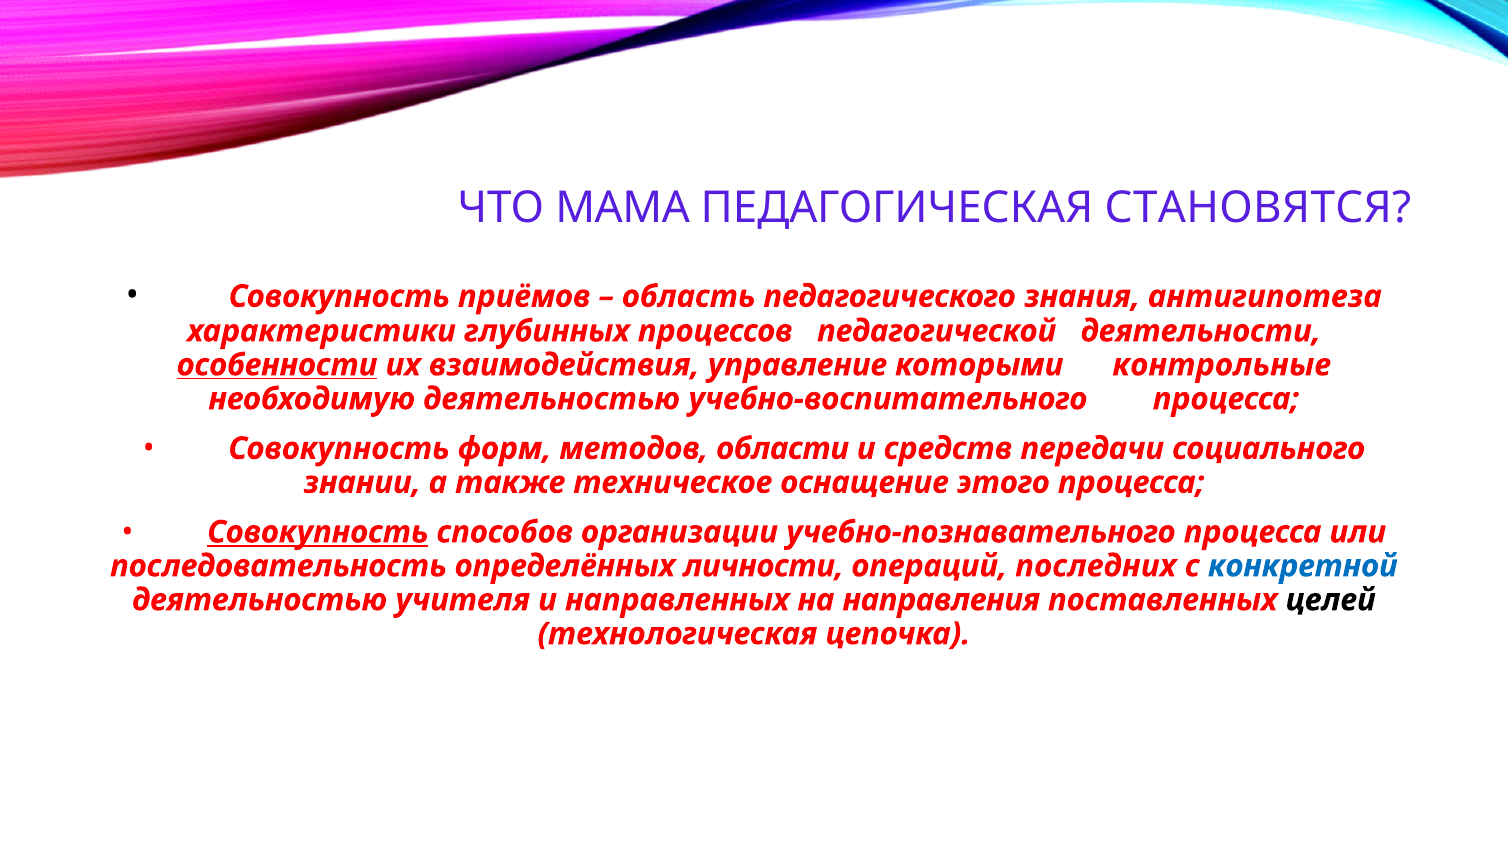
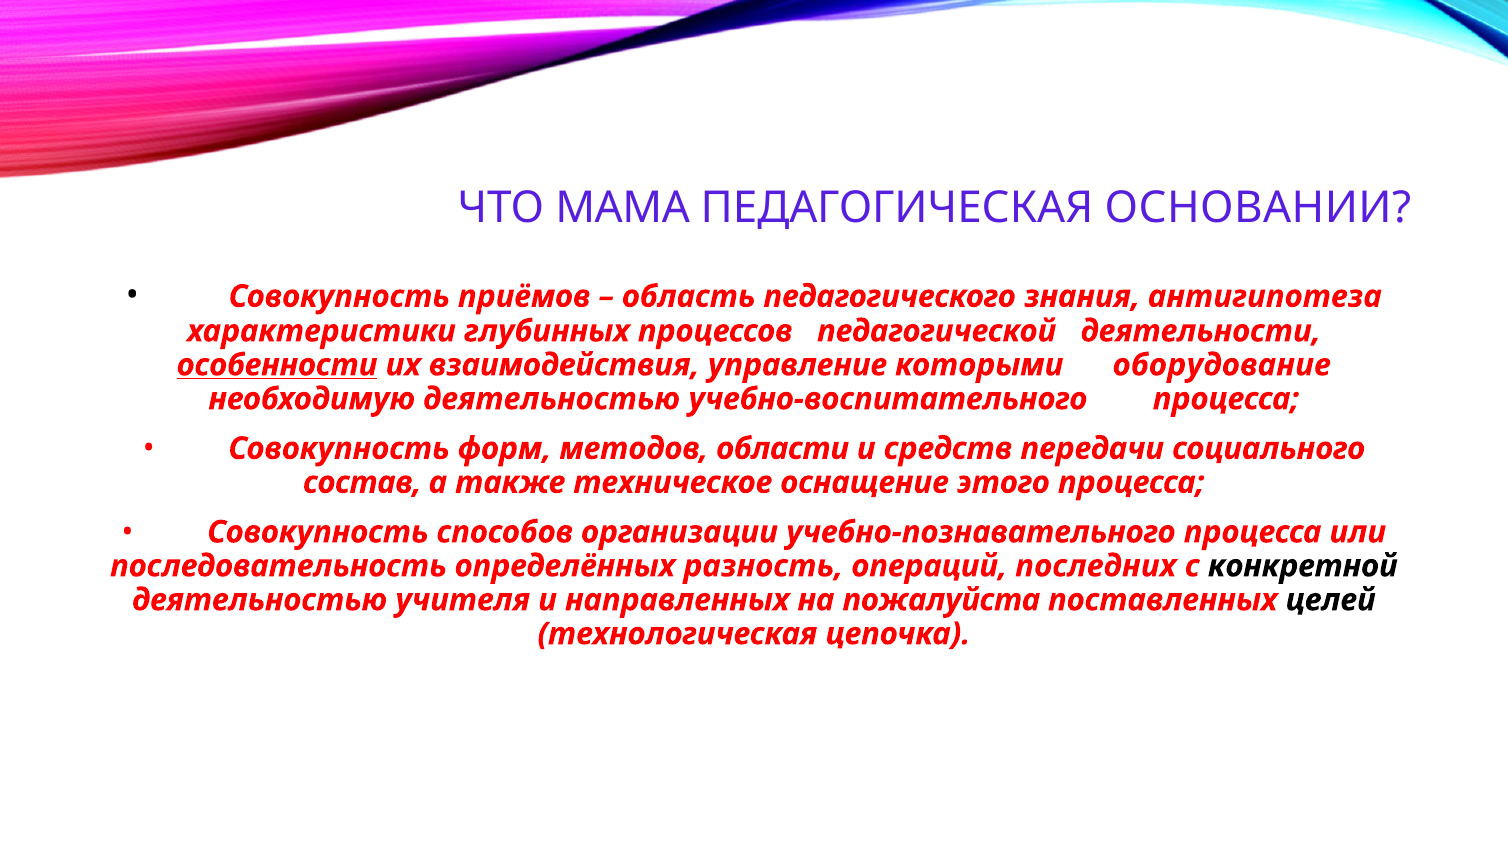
СТАНОВЯТСЯ: СТАНОВЯТСЯ -> ОСНОВАНИИ
контрольные: контрольные -> оборудование
знании: знании -> состав
Совокупность at (318, 532) underline: present -> none
личности: личности -> разность
конкретной colour: blue -> black
направления: направления -> пожалуйста
